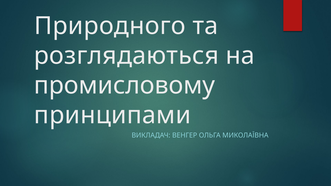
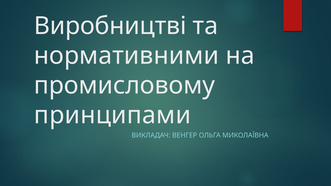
Природного: Природного -> Виробництві
розглядаються: розглядаються -> нормативними
